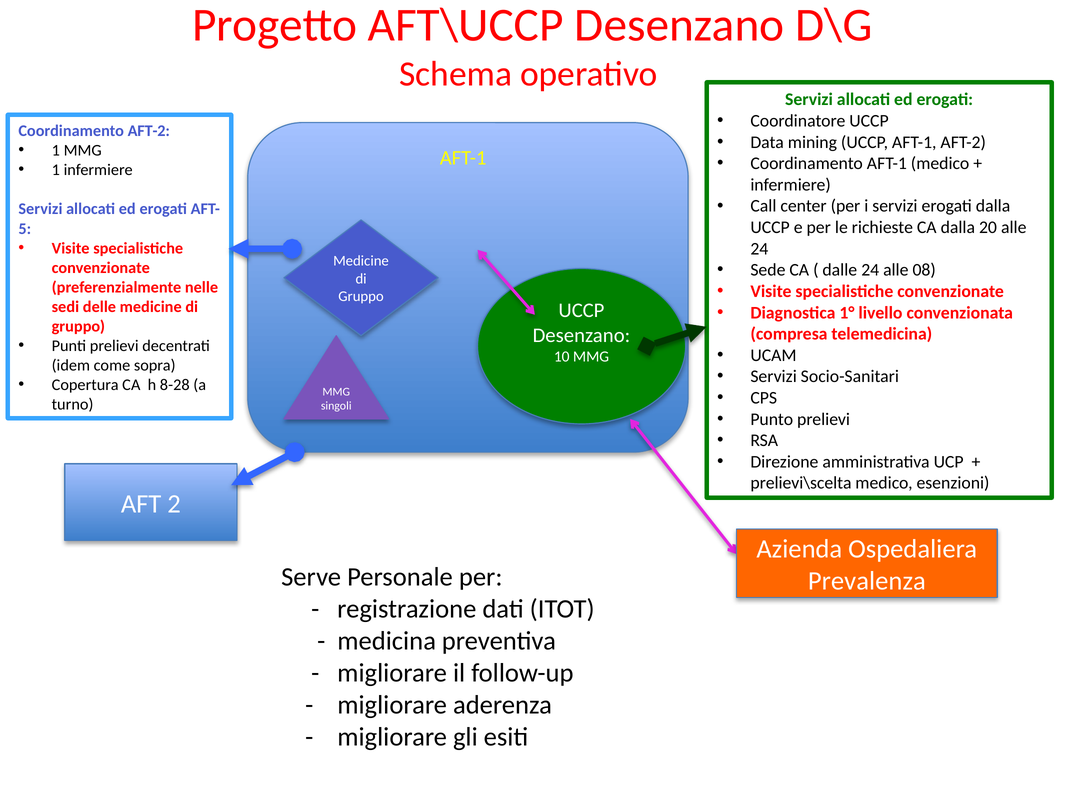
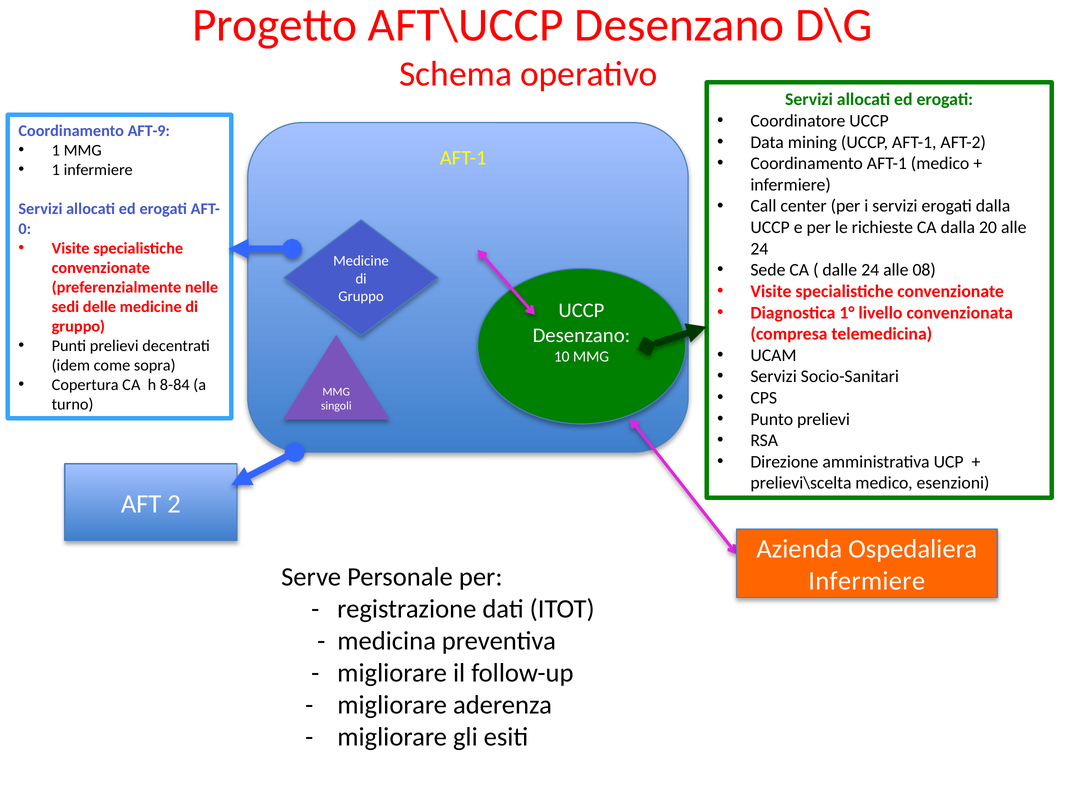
Coordinamento AFT-2: AFT-2 -> AFT-9
5: 5 -> 0
8-28: 8-28 -> 8-84
Prevalenza at (867, 581): Prevalenza -> Infermiere
